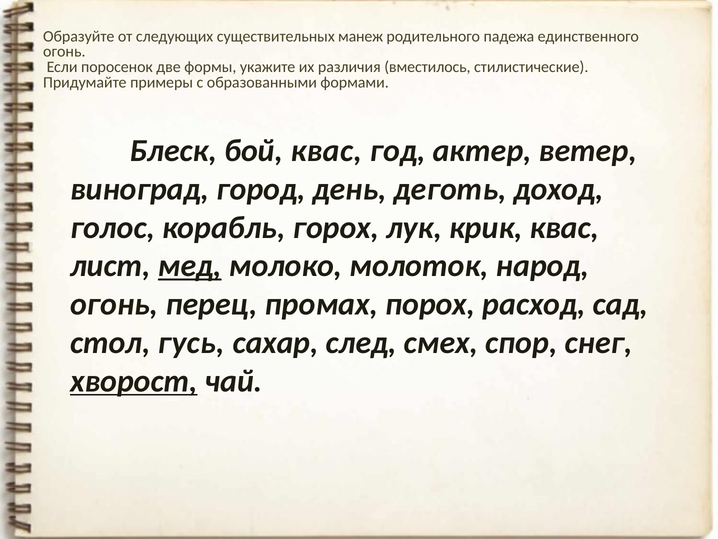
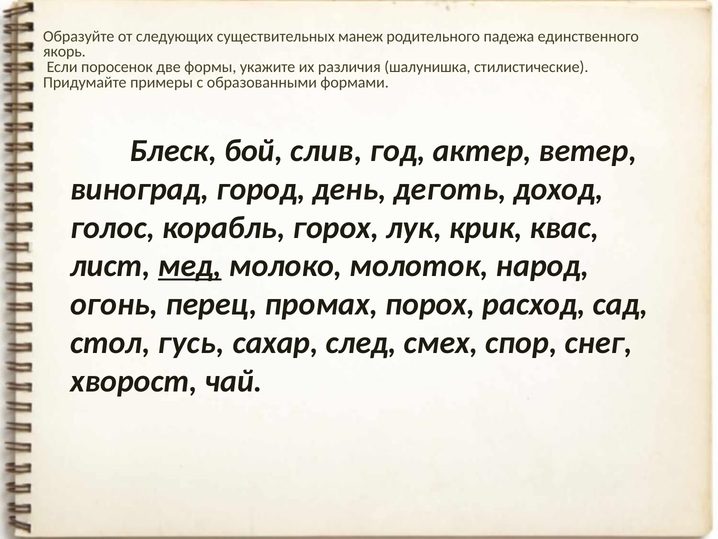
огонь at (64, 52): огонь -> якорь
вместилось: вместилось -> шалунишка
бой квас: квас -> слив
хворост underline: present -> none
